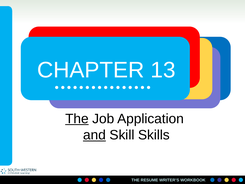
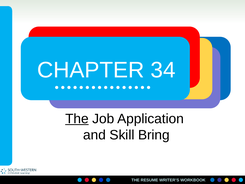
13: 13 -> 34
and underline: present -> none
Skills: Skills -> Bring
